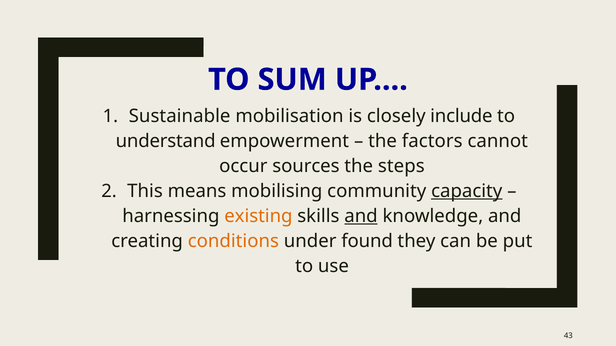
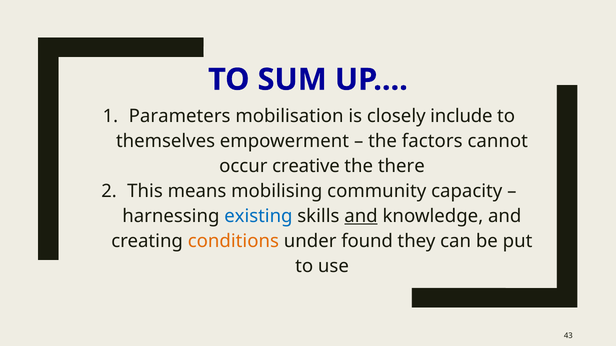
Sustainable: Sustainable -> Parameters
understand: understand -> themselves
sources: sources -> creative
steps: steps -> there
capacity underline: present -> none
existing colour: orange -> blue
